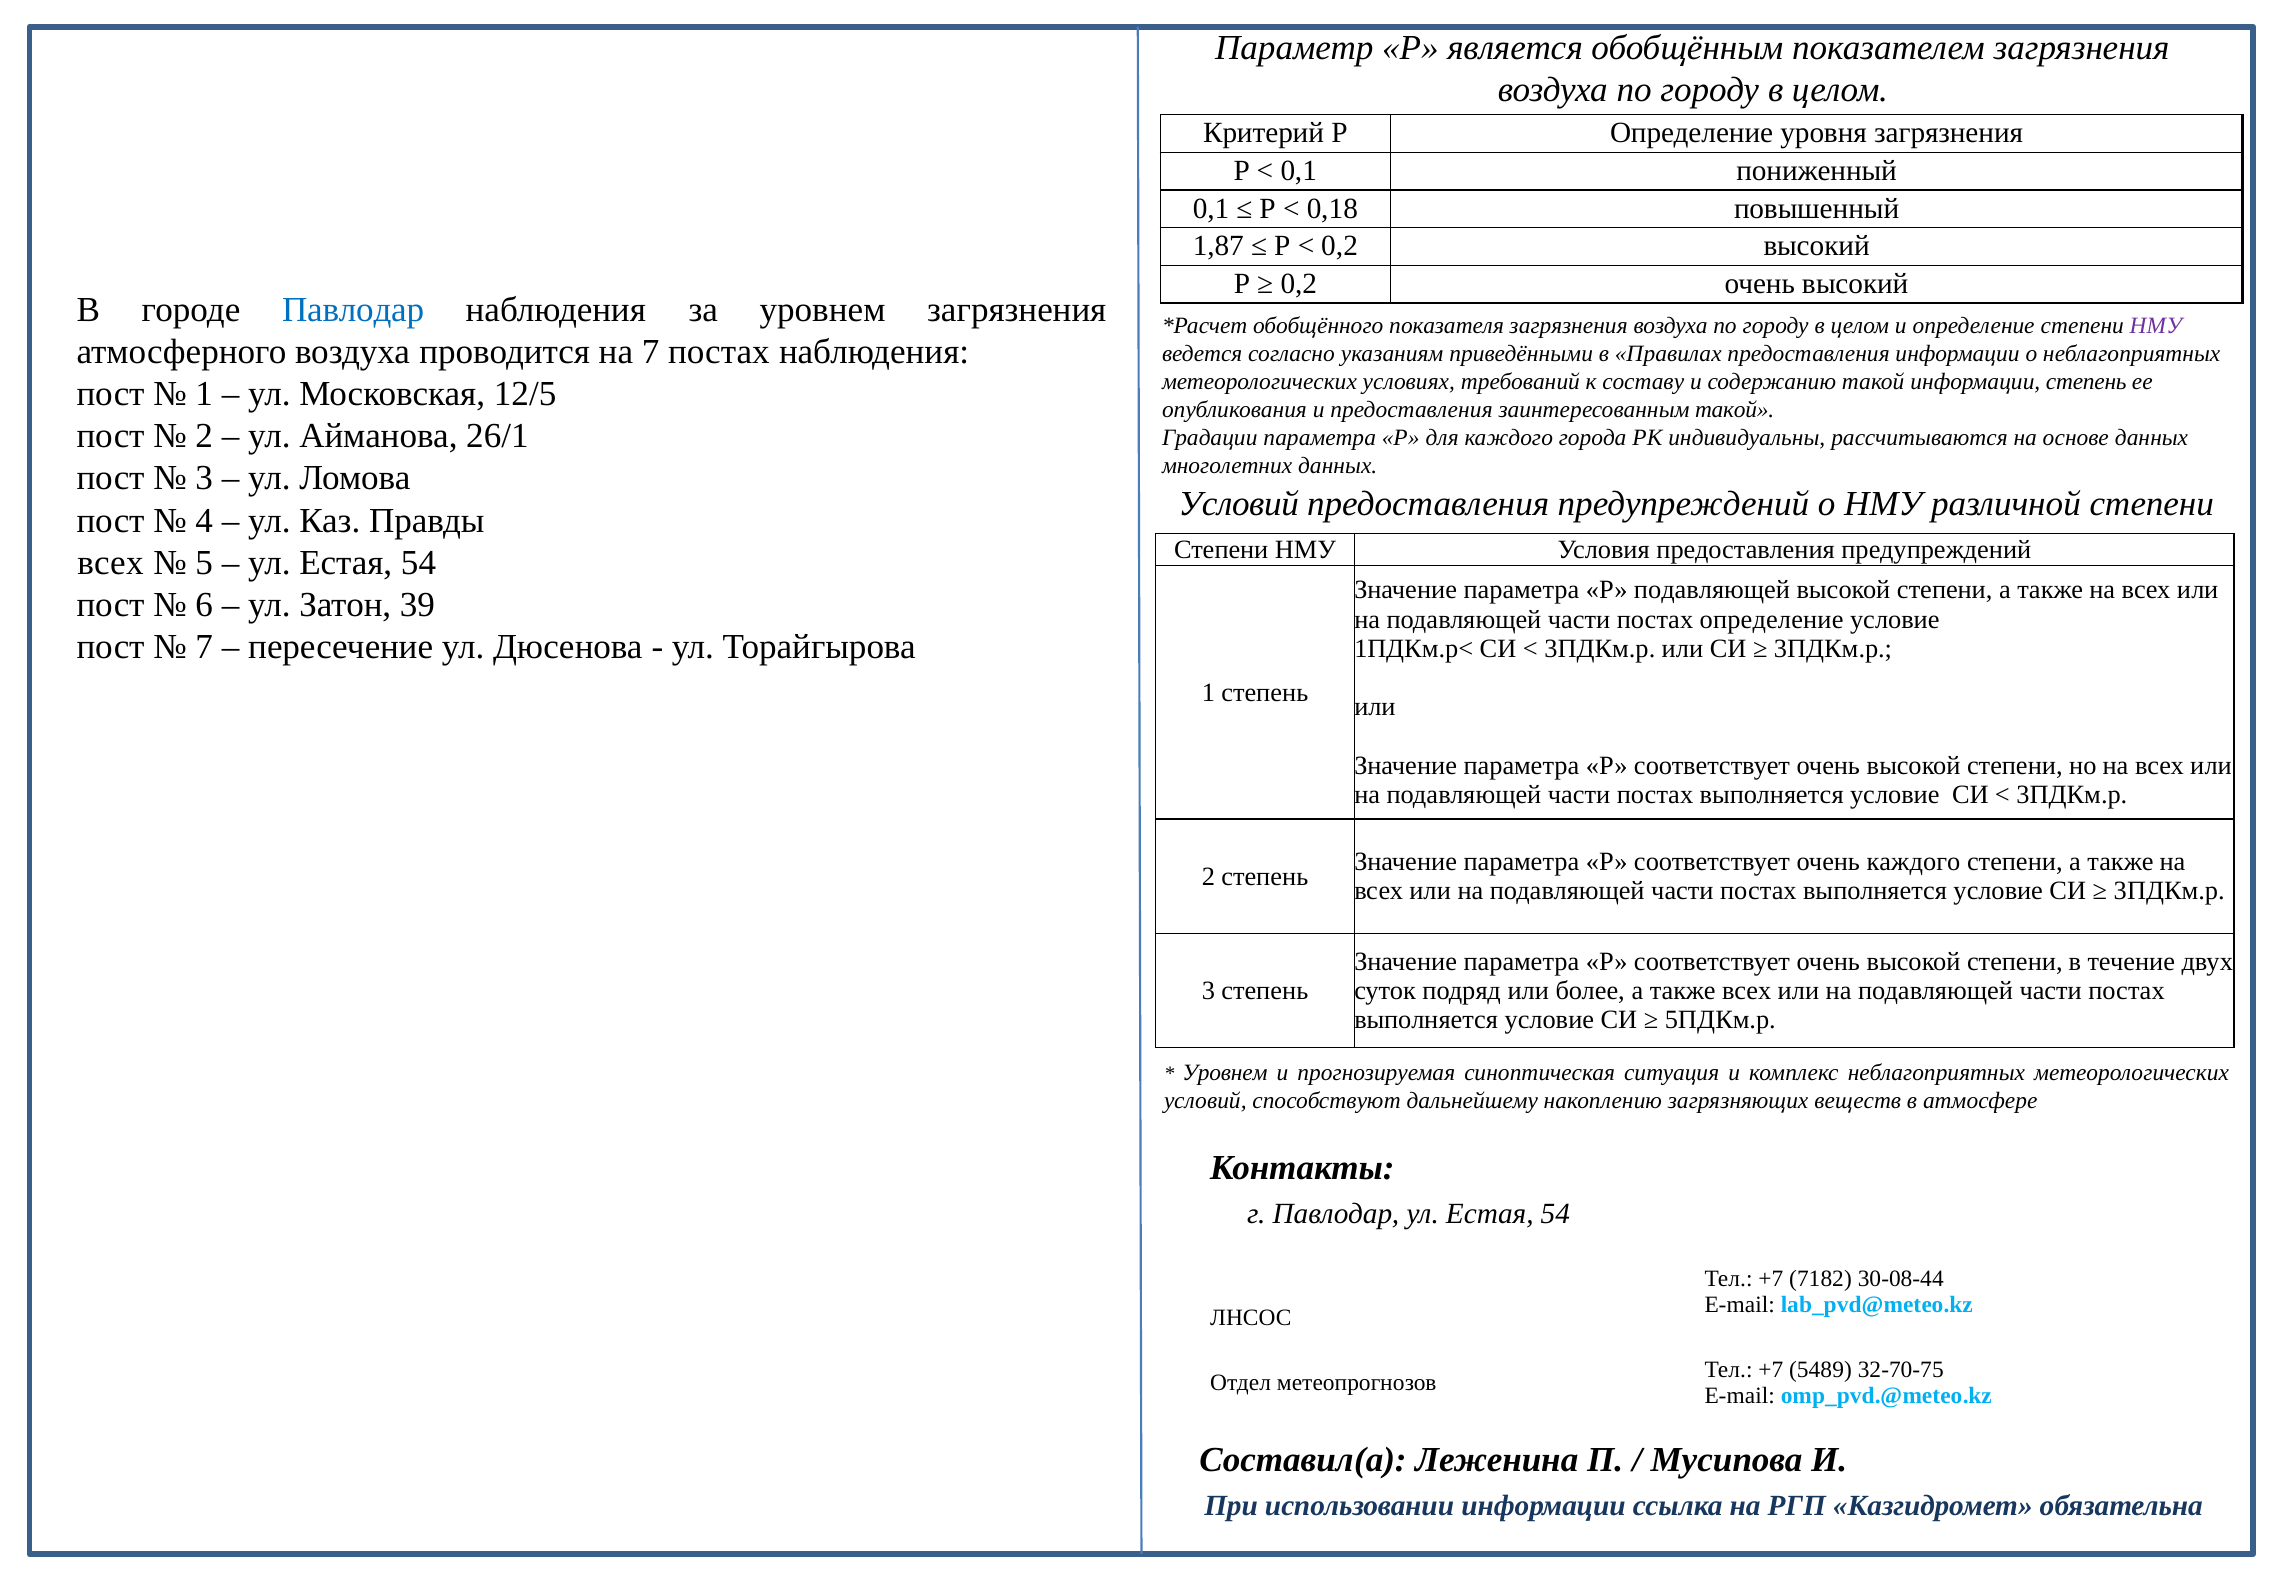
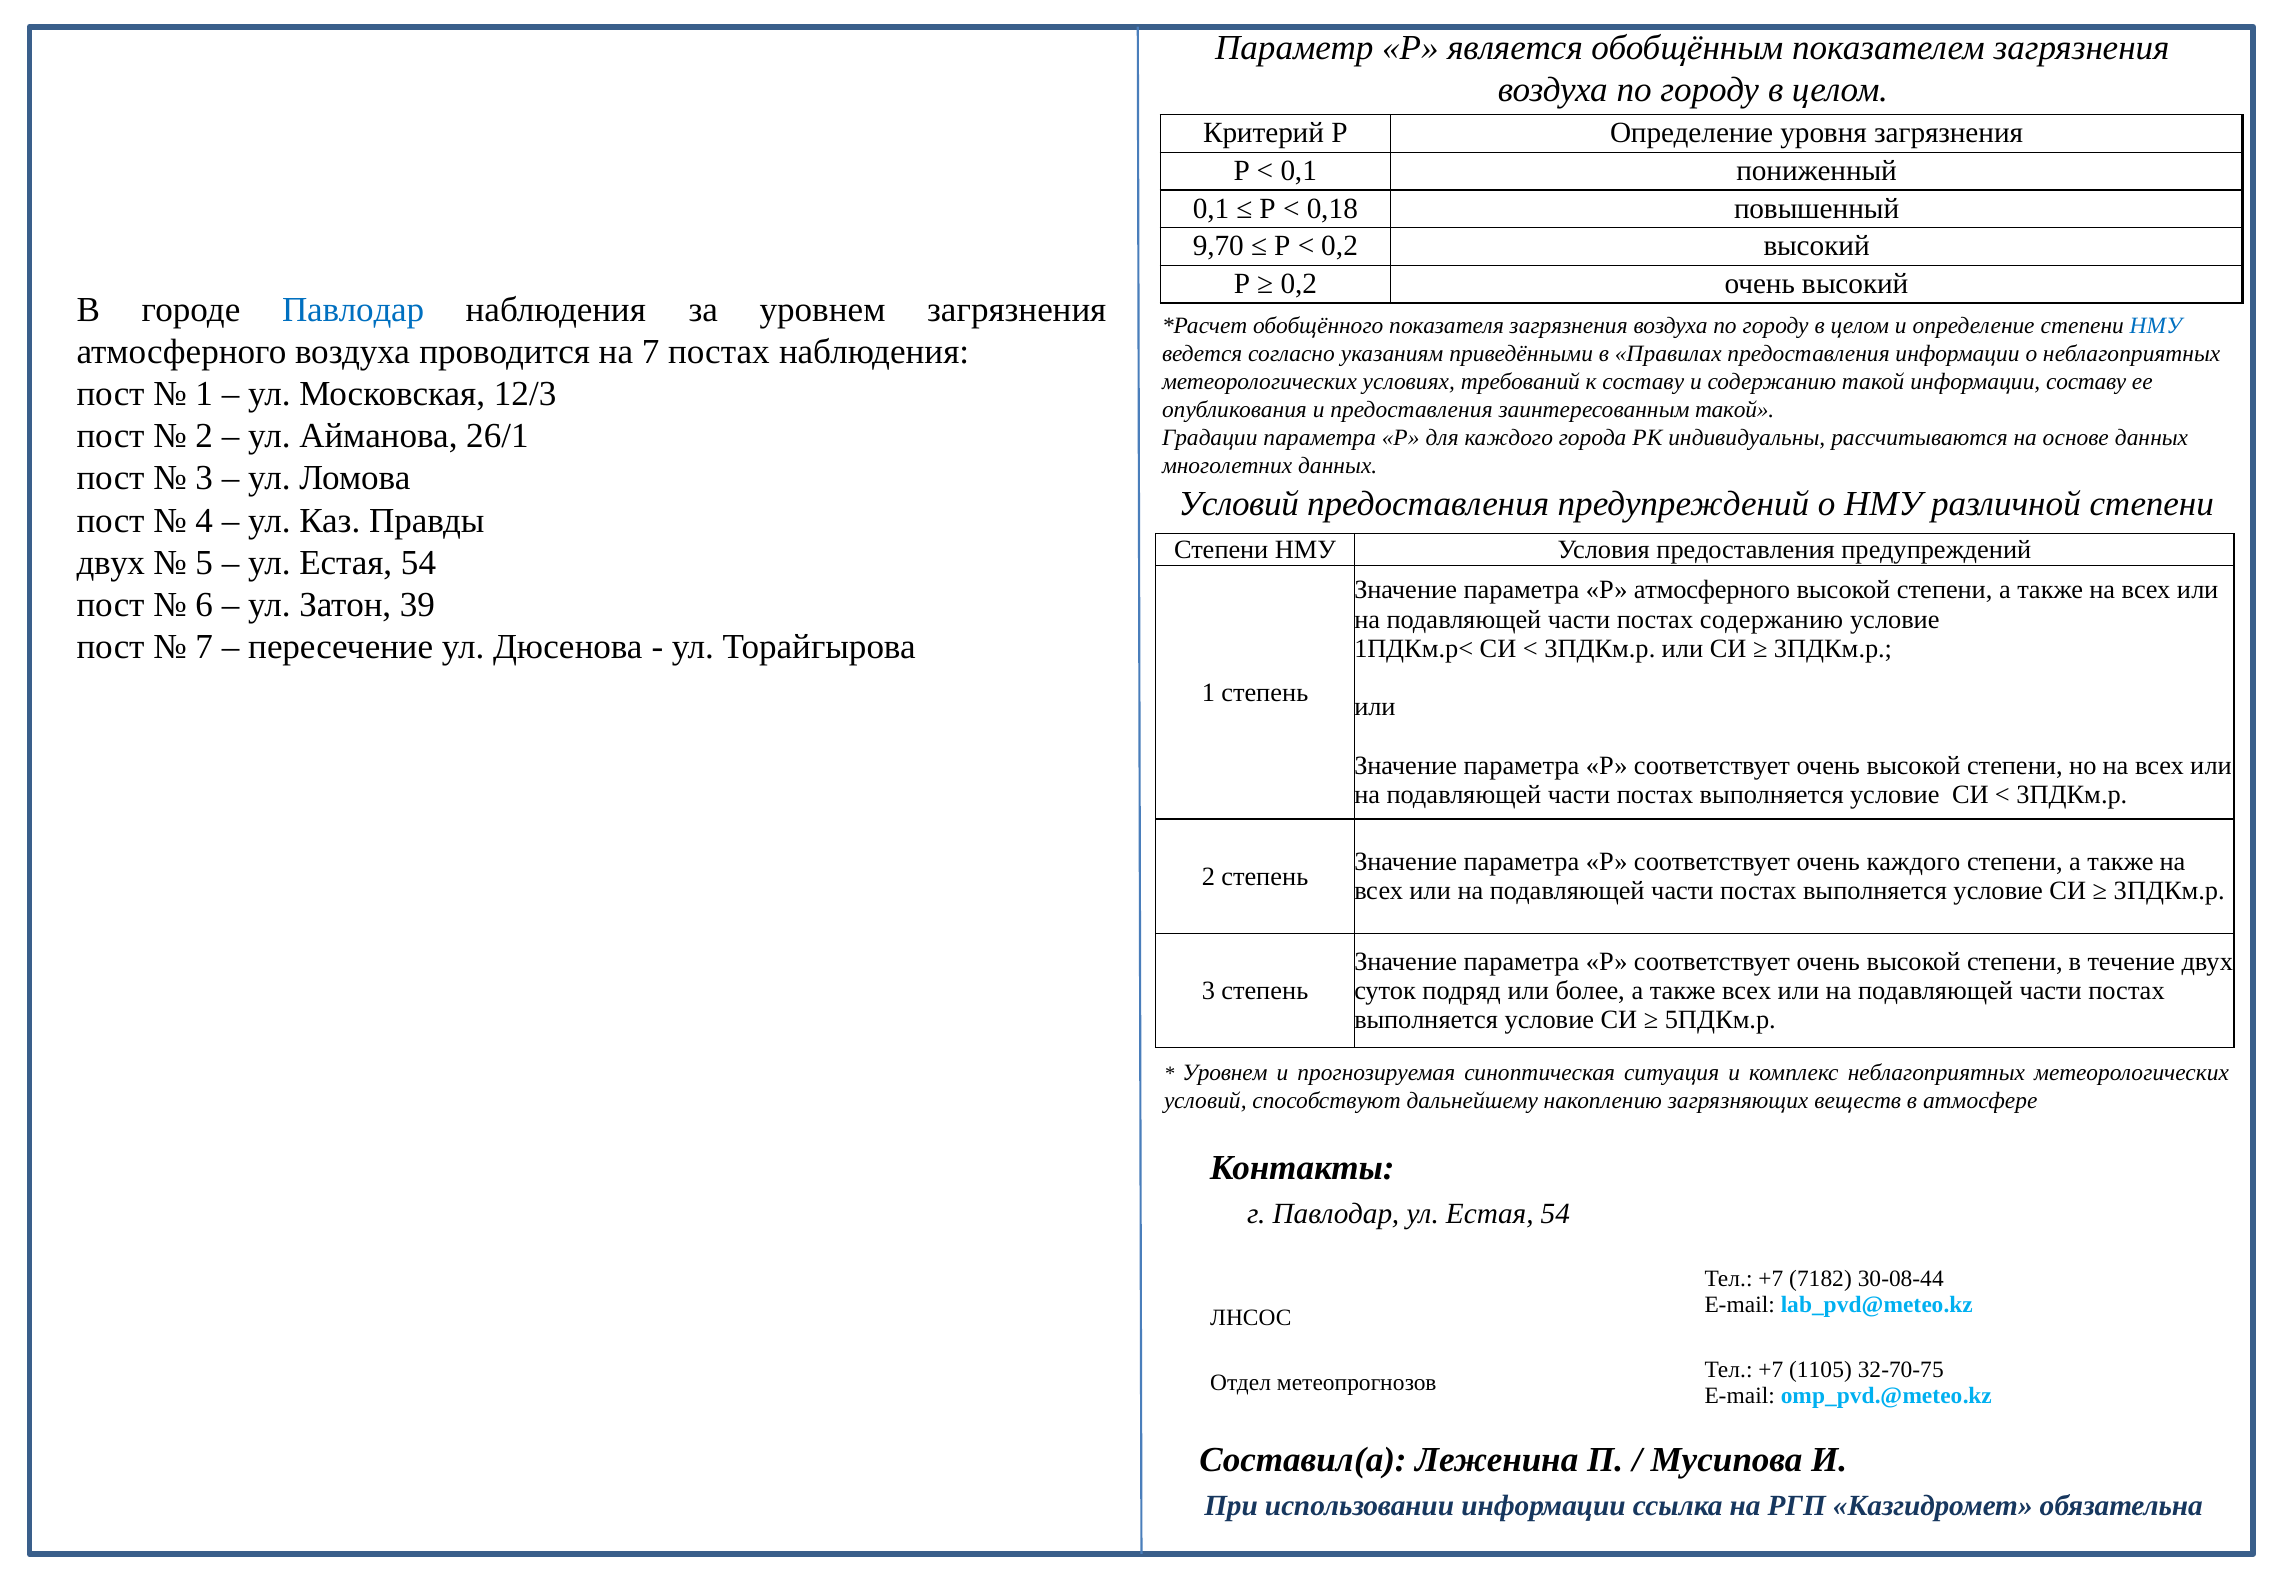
1,87: 1,87 -> 9,70
НМУ at (2156, 326) colour: purple -> blue
информации степень: степень -> составу
12/5: 12/5 -> 12/3
всех at (110, 562): всех -> двух
Р подавляющей: подавляющей -> атмосферного
постах определение: определение -> содержанию
5489: 5489 -> 1105
